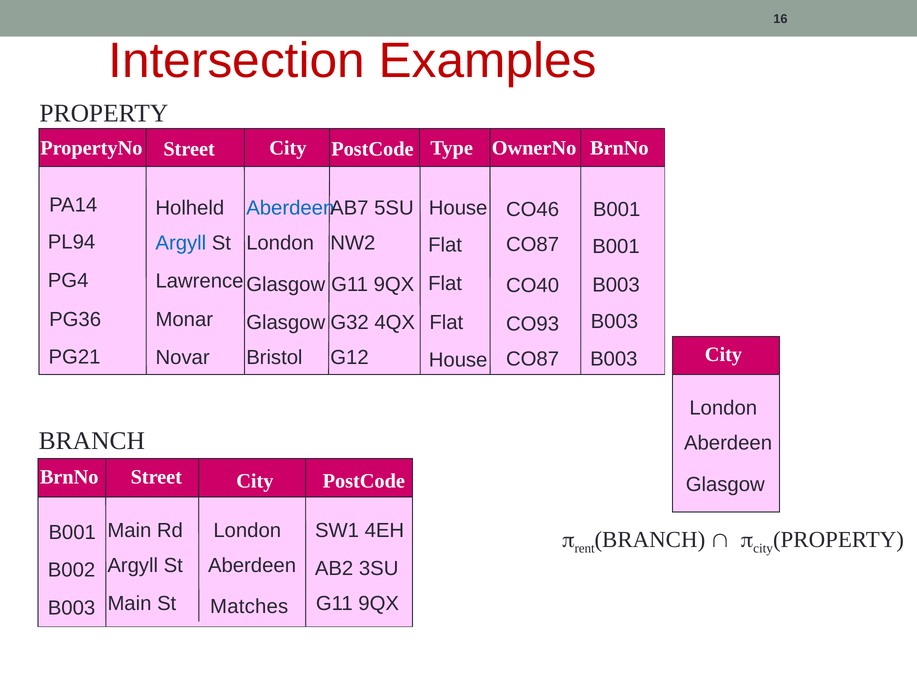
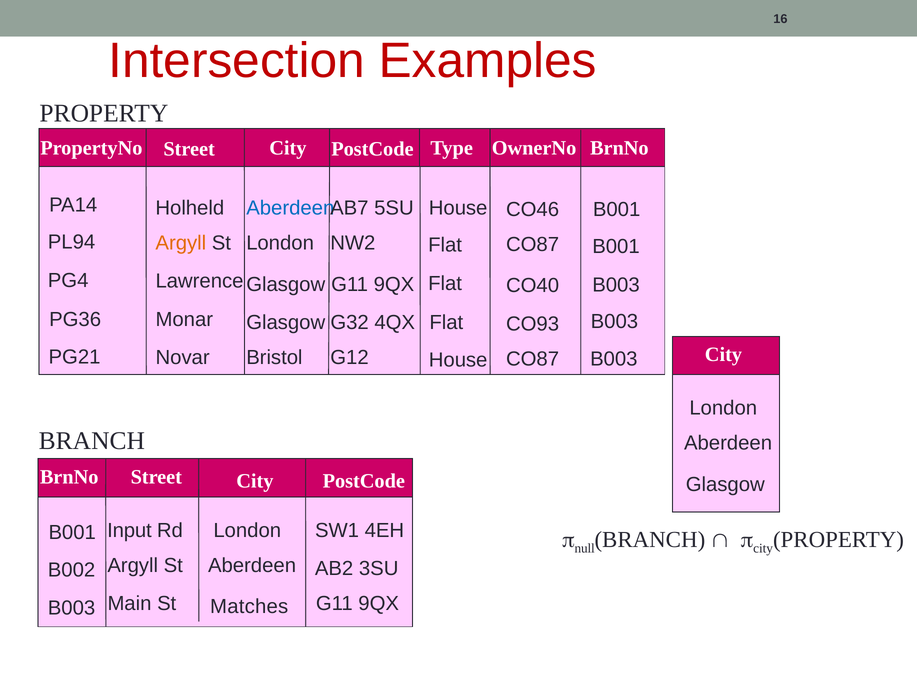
Argyll at (181, 243) colour: blue -> orange
Main at (129, 530): Main -> Input
rent: rent -> null
